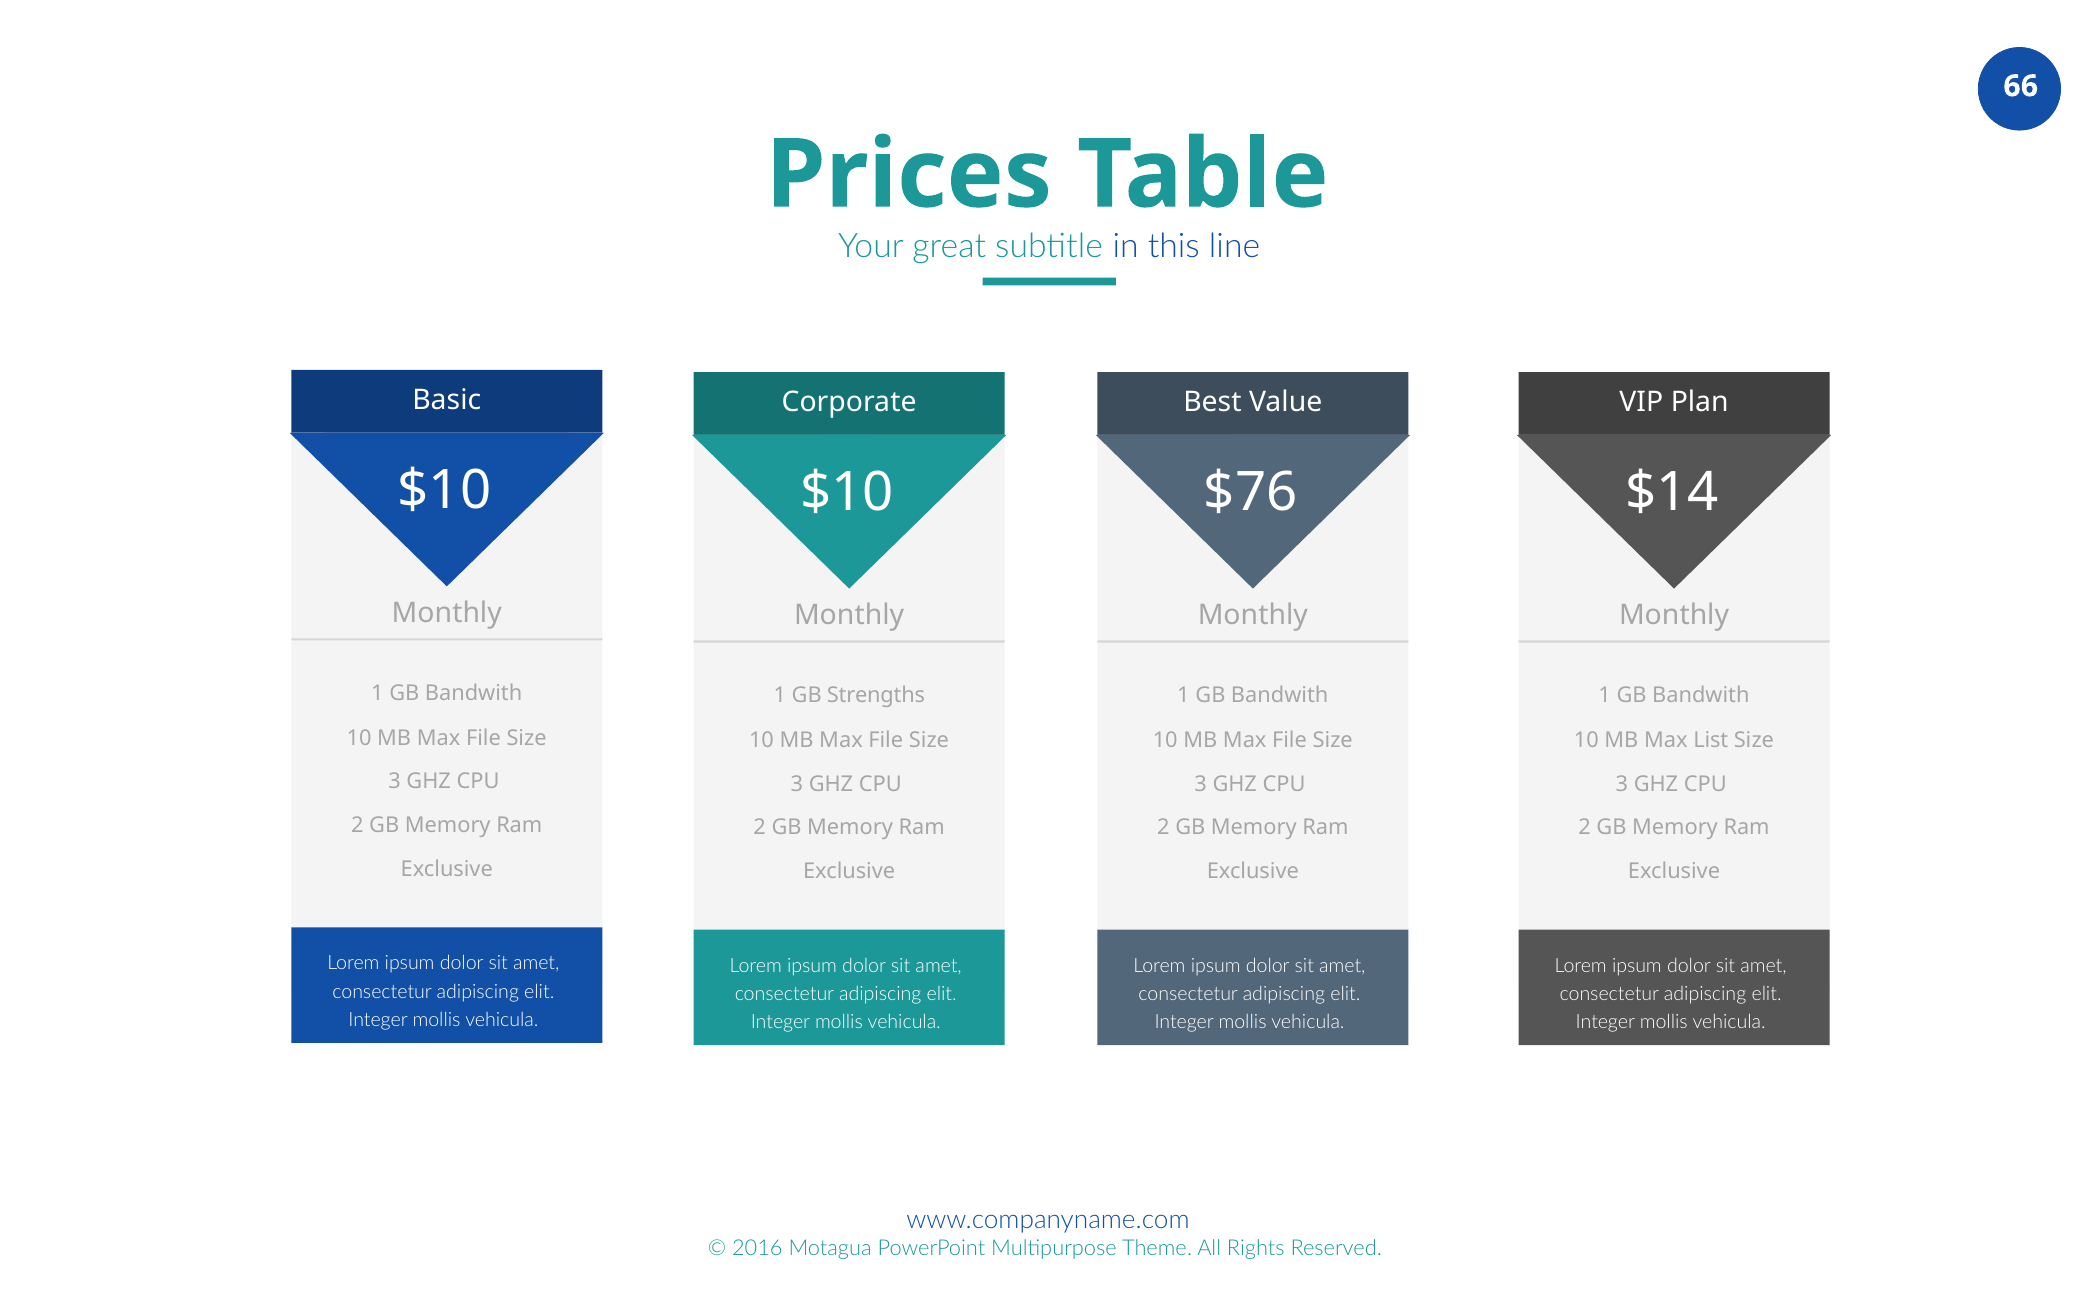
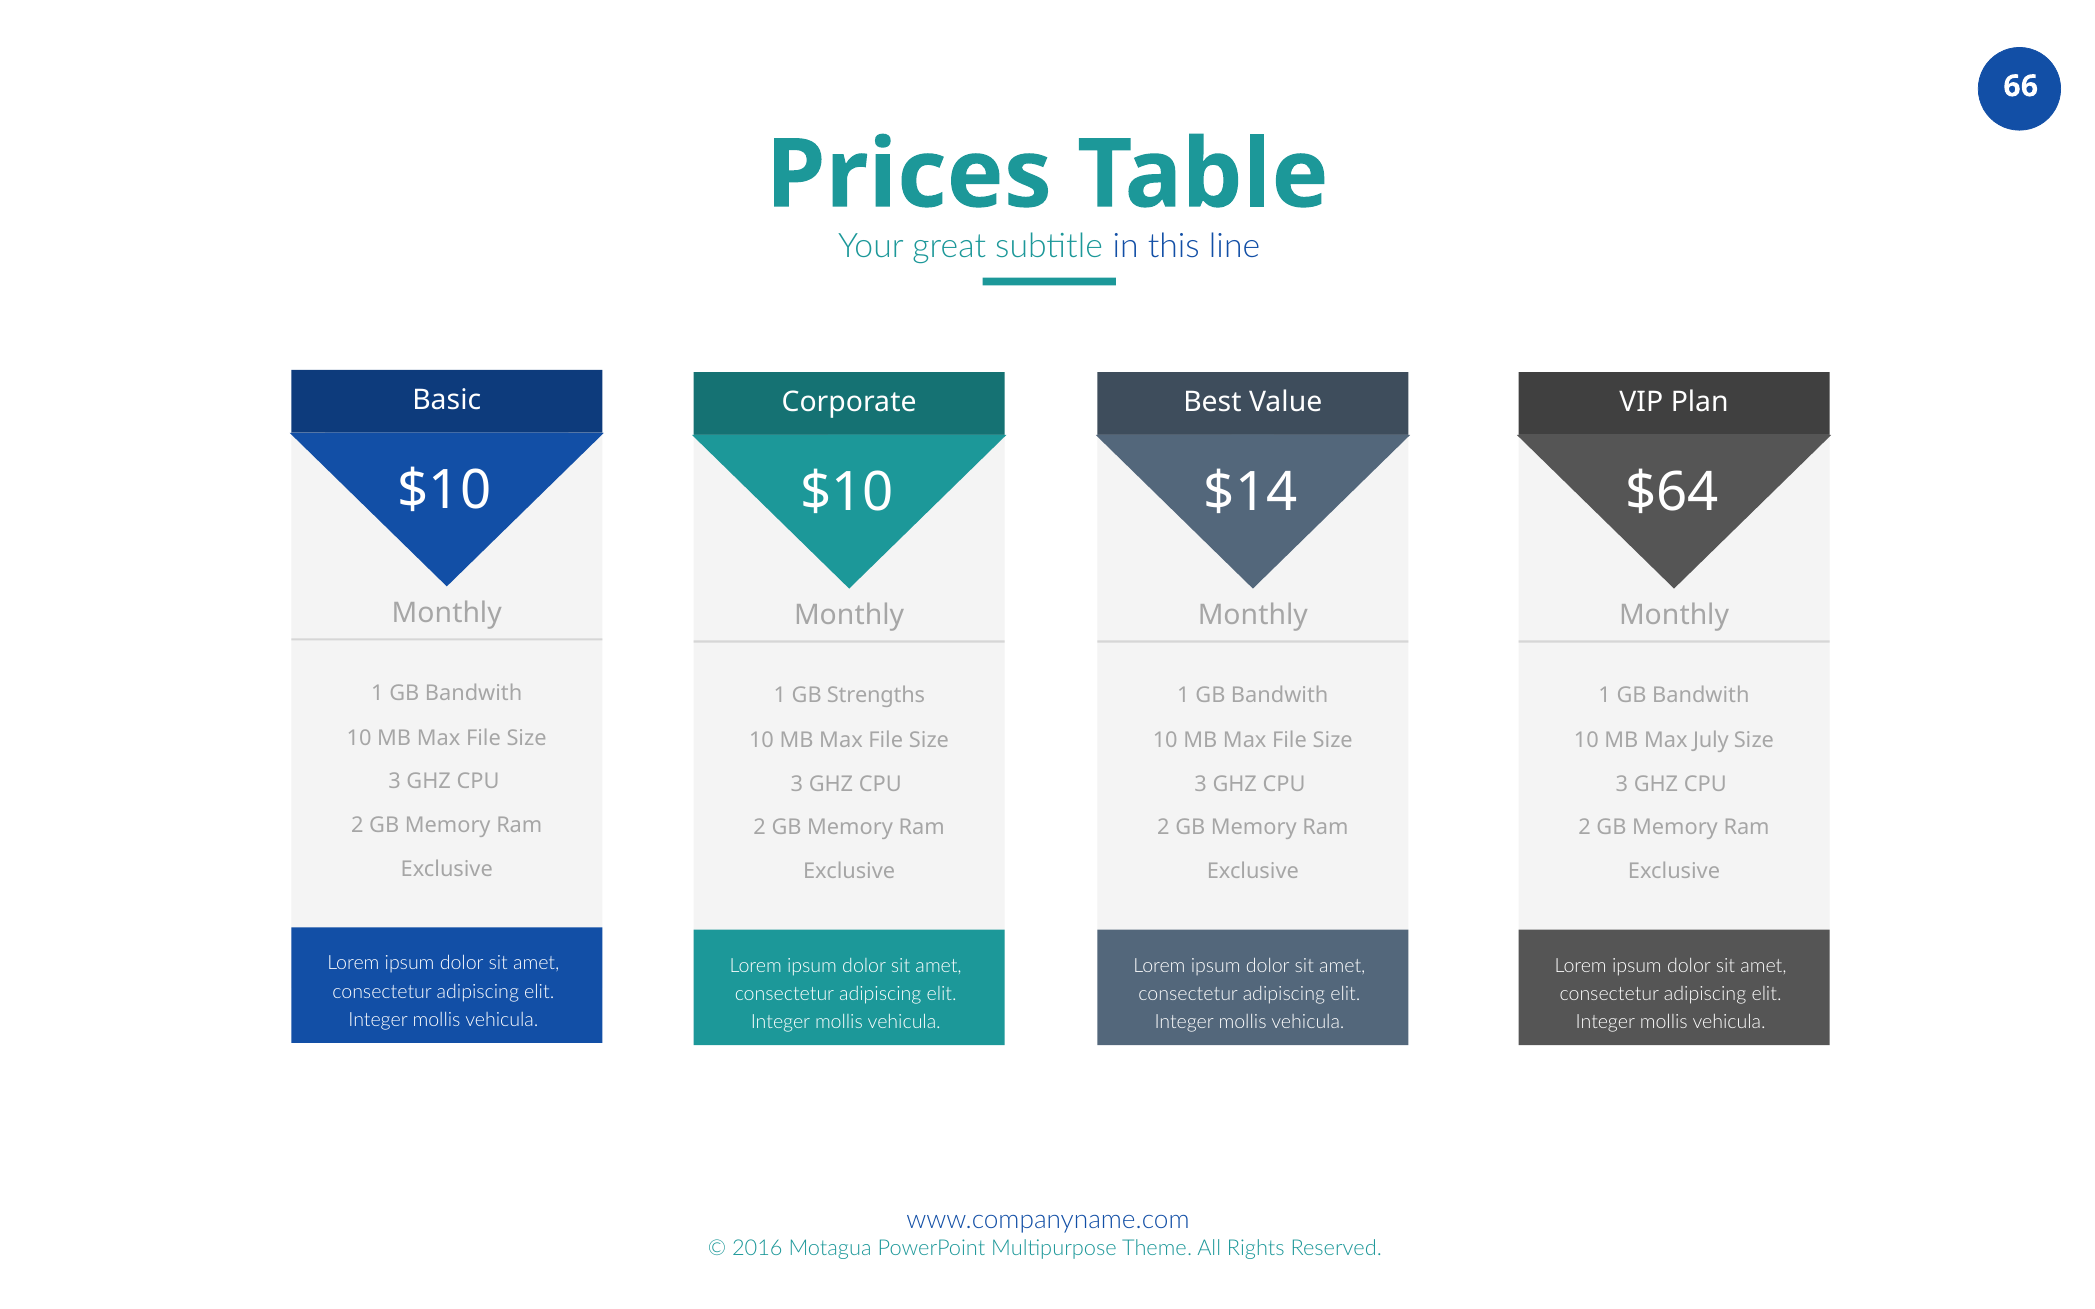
$76: $76 -> $14
$14: $14 -> $64
List: List -> July
